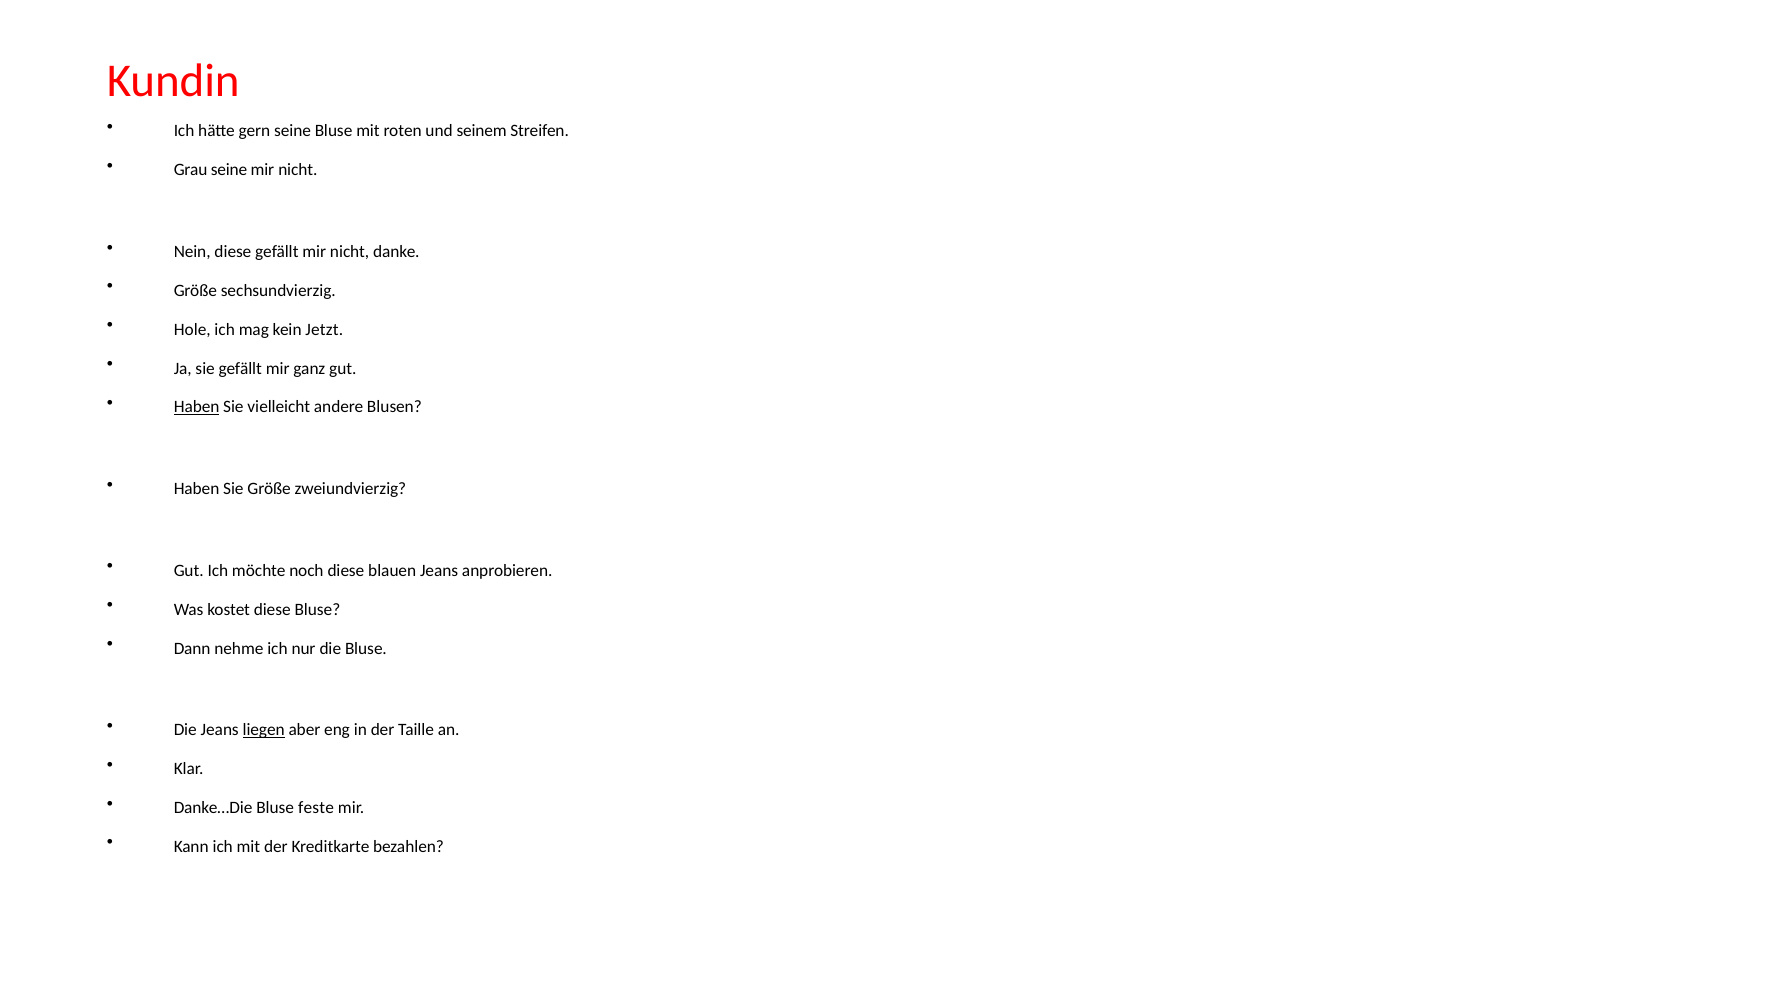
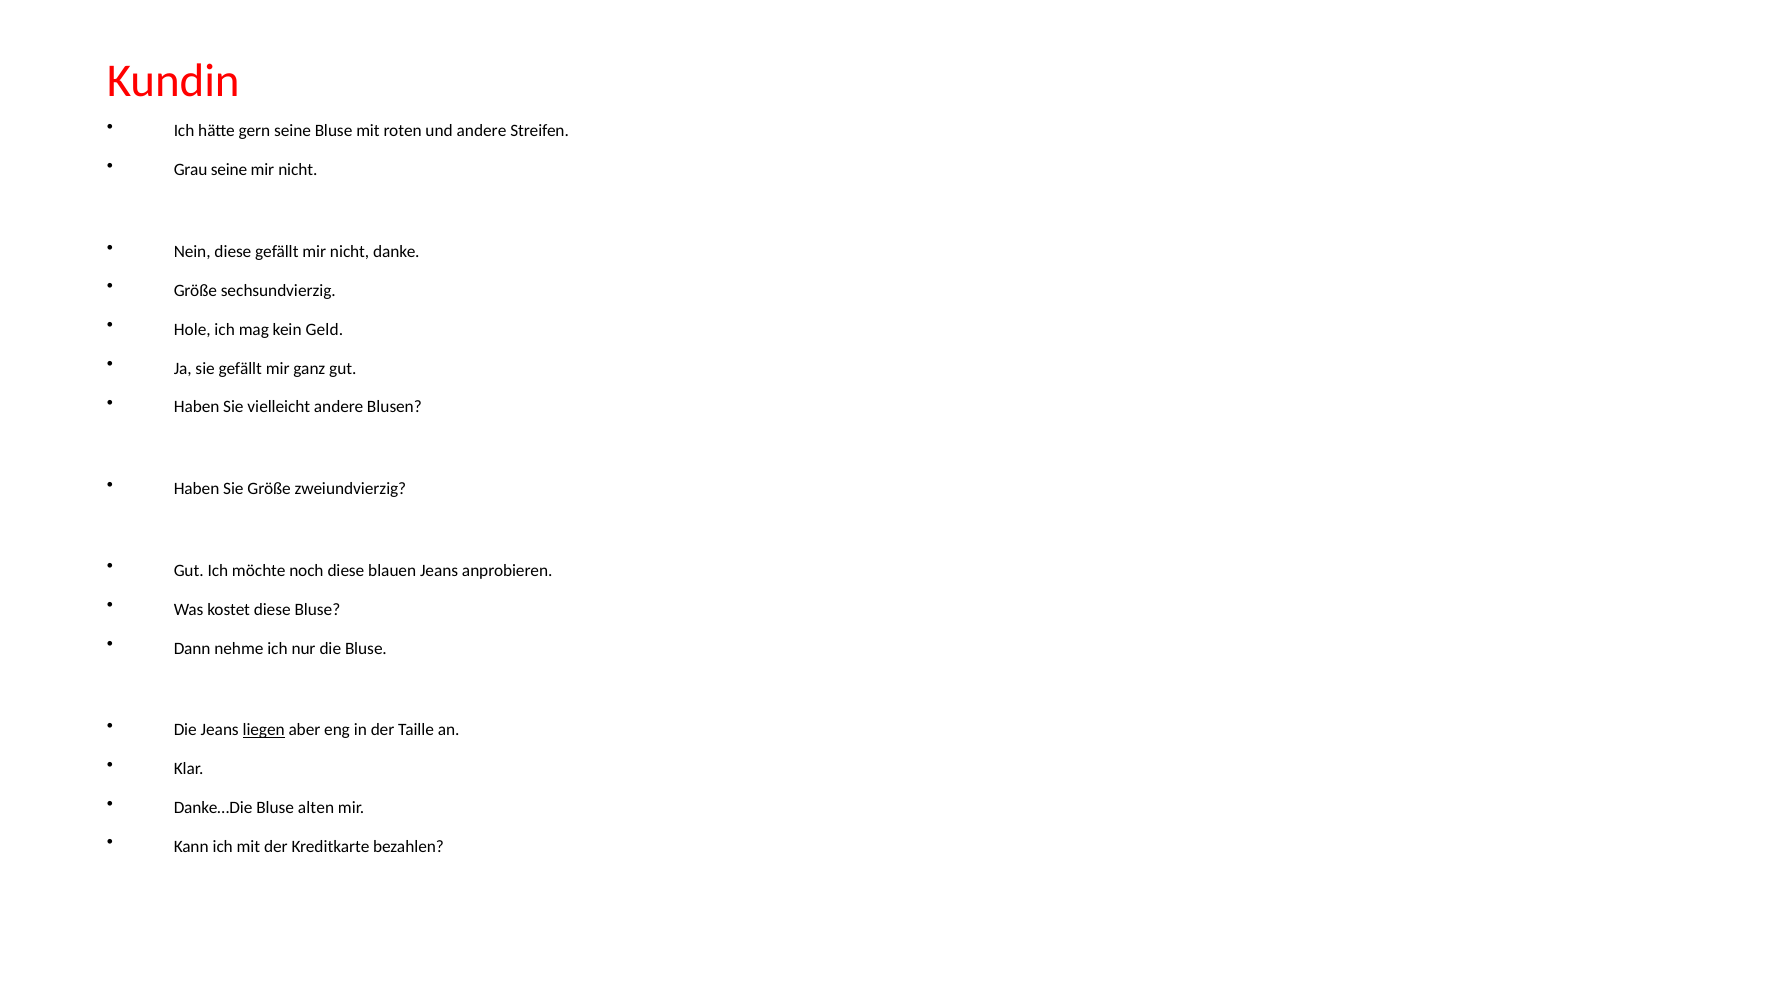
und seinem: seinem -> andere
Jetzt: Jetzt -> Geld
Haben at (197, 407) underline: present -> none
feste: feste -> alten
